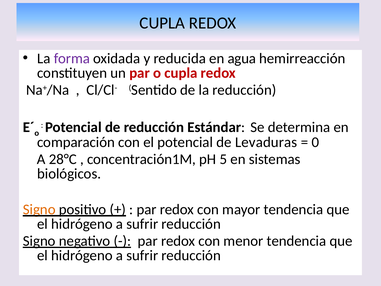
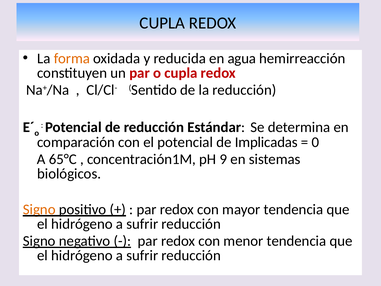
forma colour: purple -> orange
Levaduras: Levaduras -> Implicadas
28°C: 28°C -> 65°C
5: 5 -> 9
